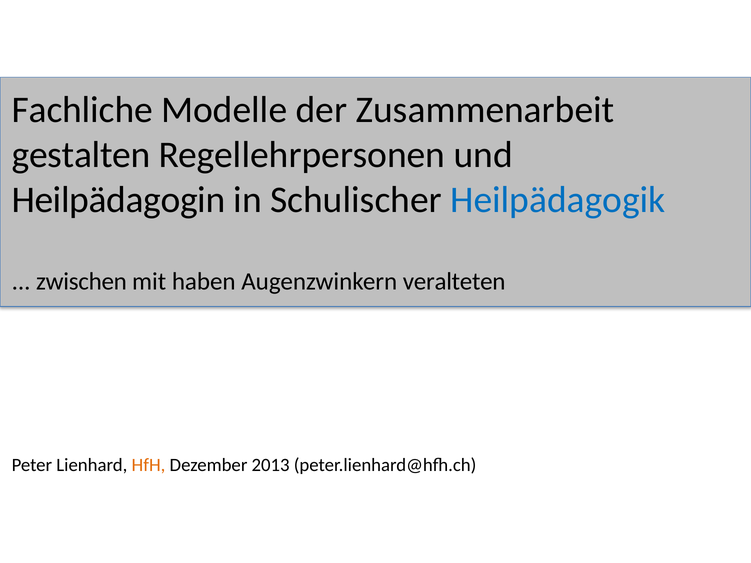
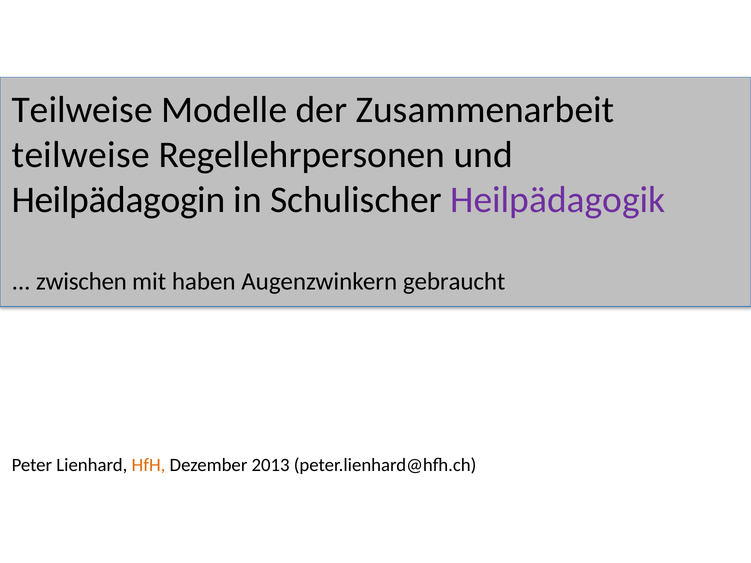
Fachliche at (82, 110): Fachliche -> Teilweise
gestalten at (81, 155): gestalten -> teilweise
Heilpädagogik colour: blue -> purple
veralteten: veralteten -> gebraucht
